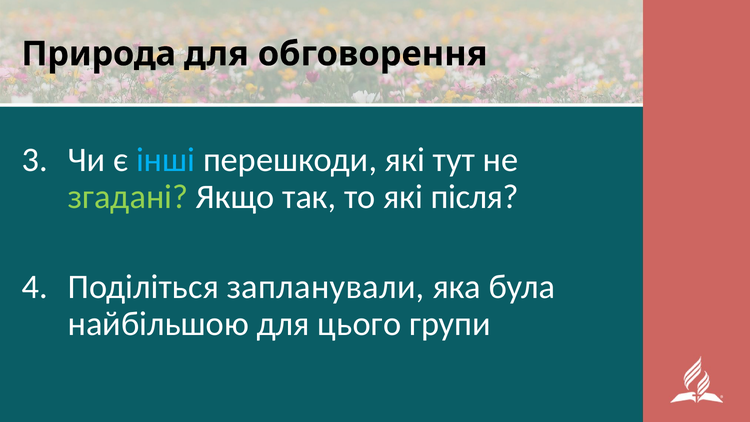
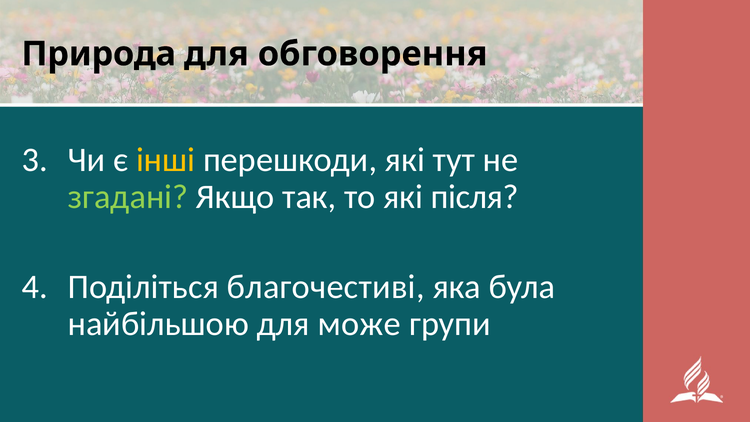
інші colour: light blue -> yellow
запланували: запланували -> благочестиві
цього: цього -> може
